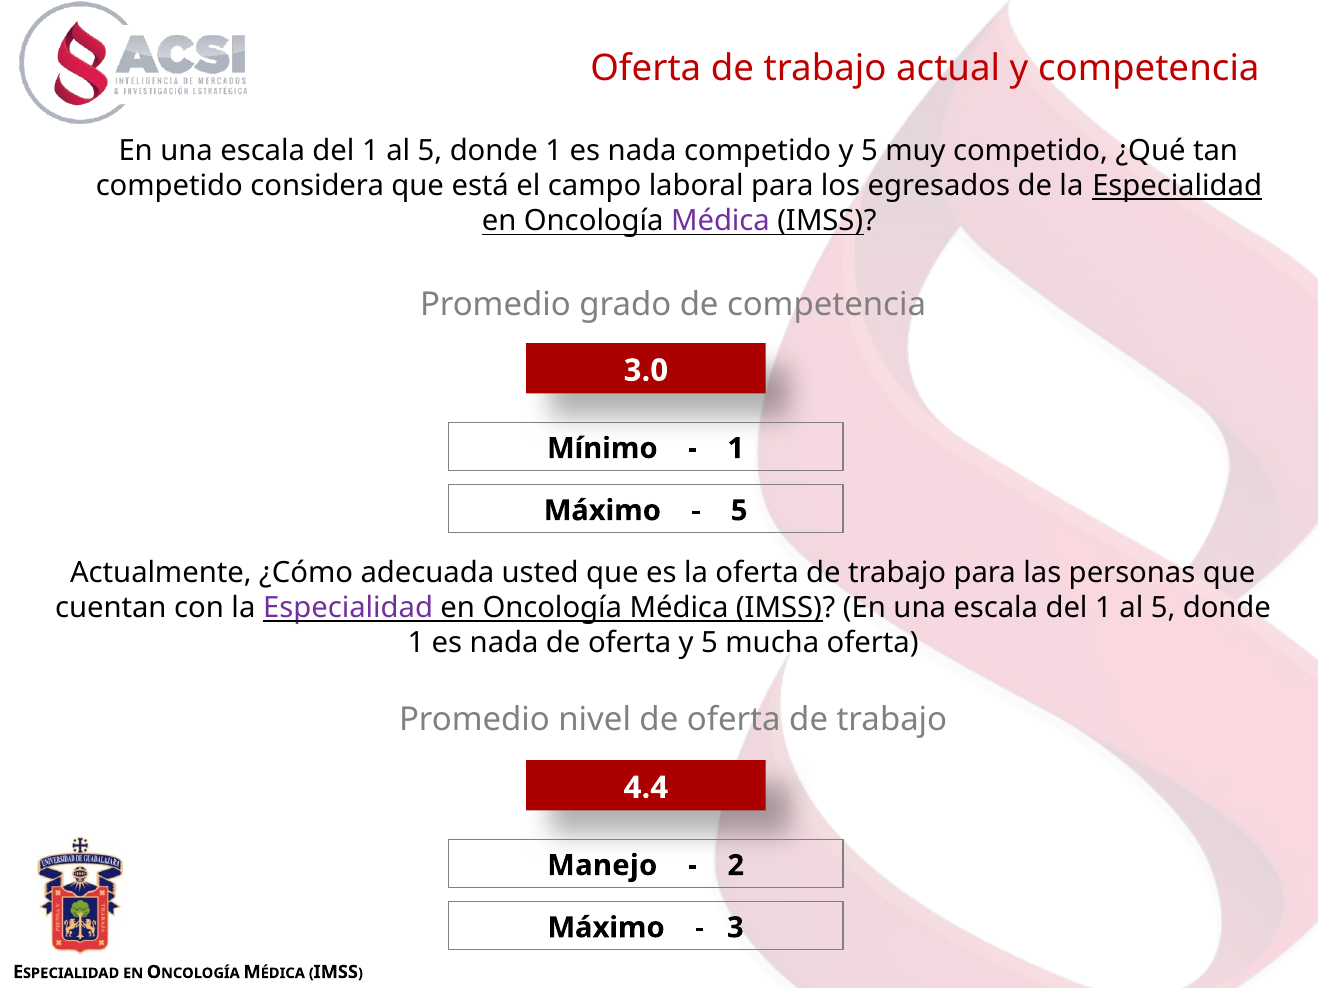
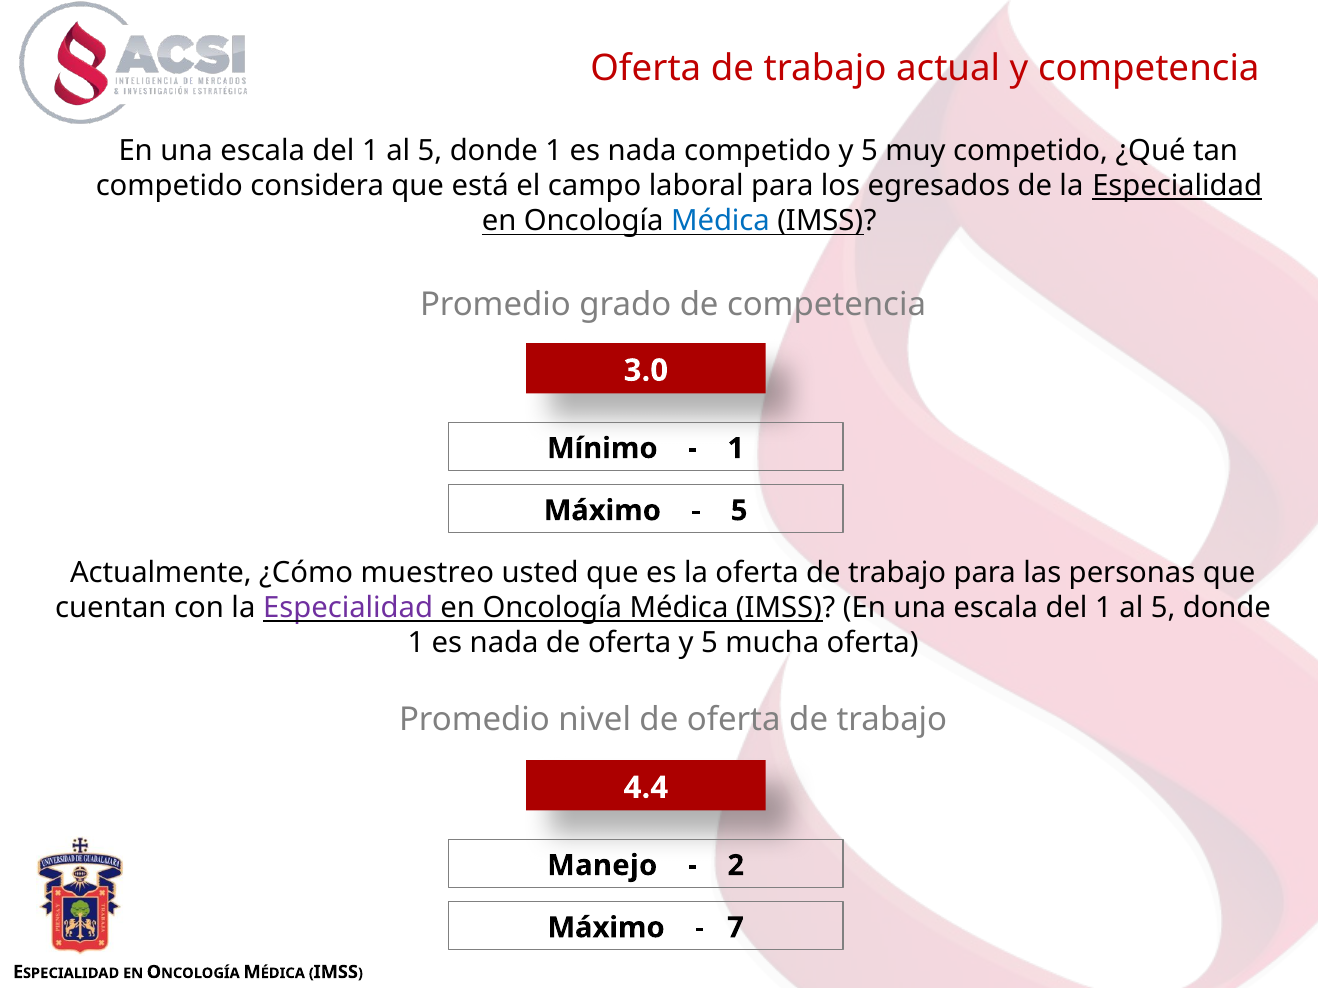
Médica at (720, 221) colour: purple -> blue
adecuada: adecuada -> muestreo
3: 3 -> 7
